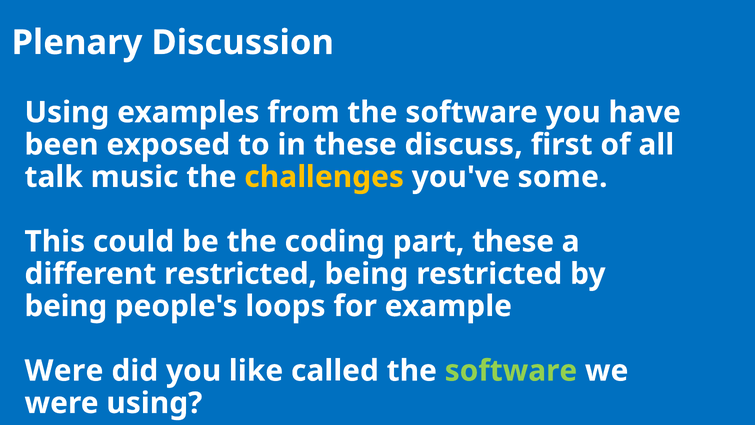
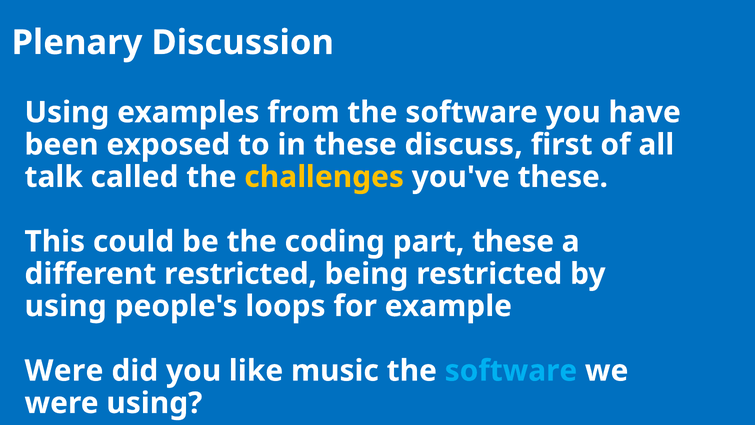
music: music -> called
you've some: some -> these
being at (66, 306): being -> using
called: called -> music
software at (511, 371) colour: light green -> light blue
